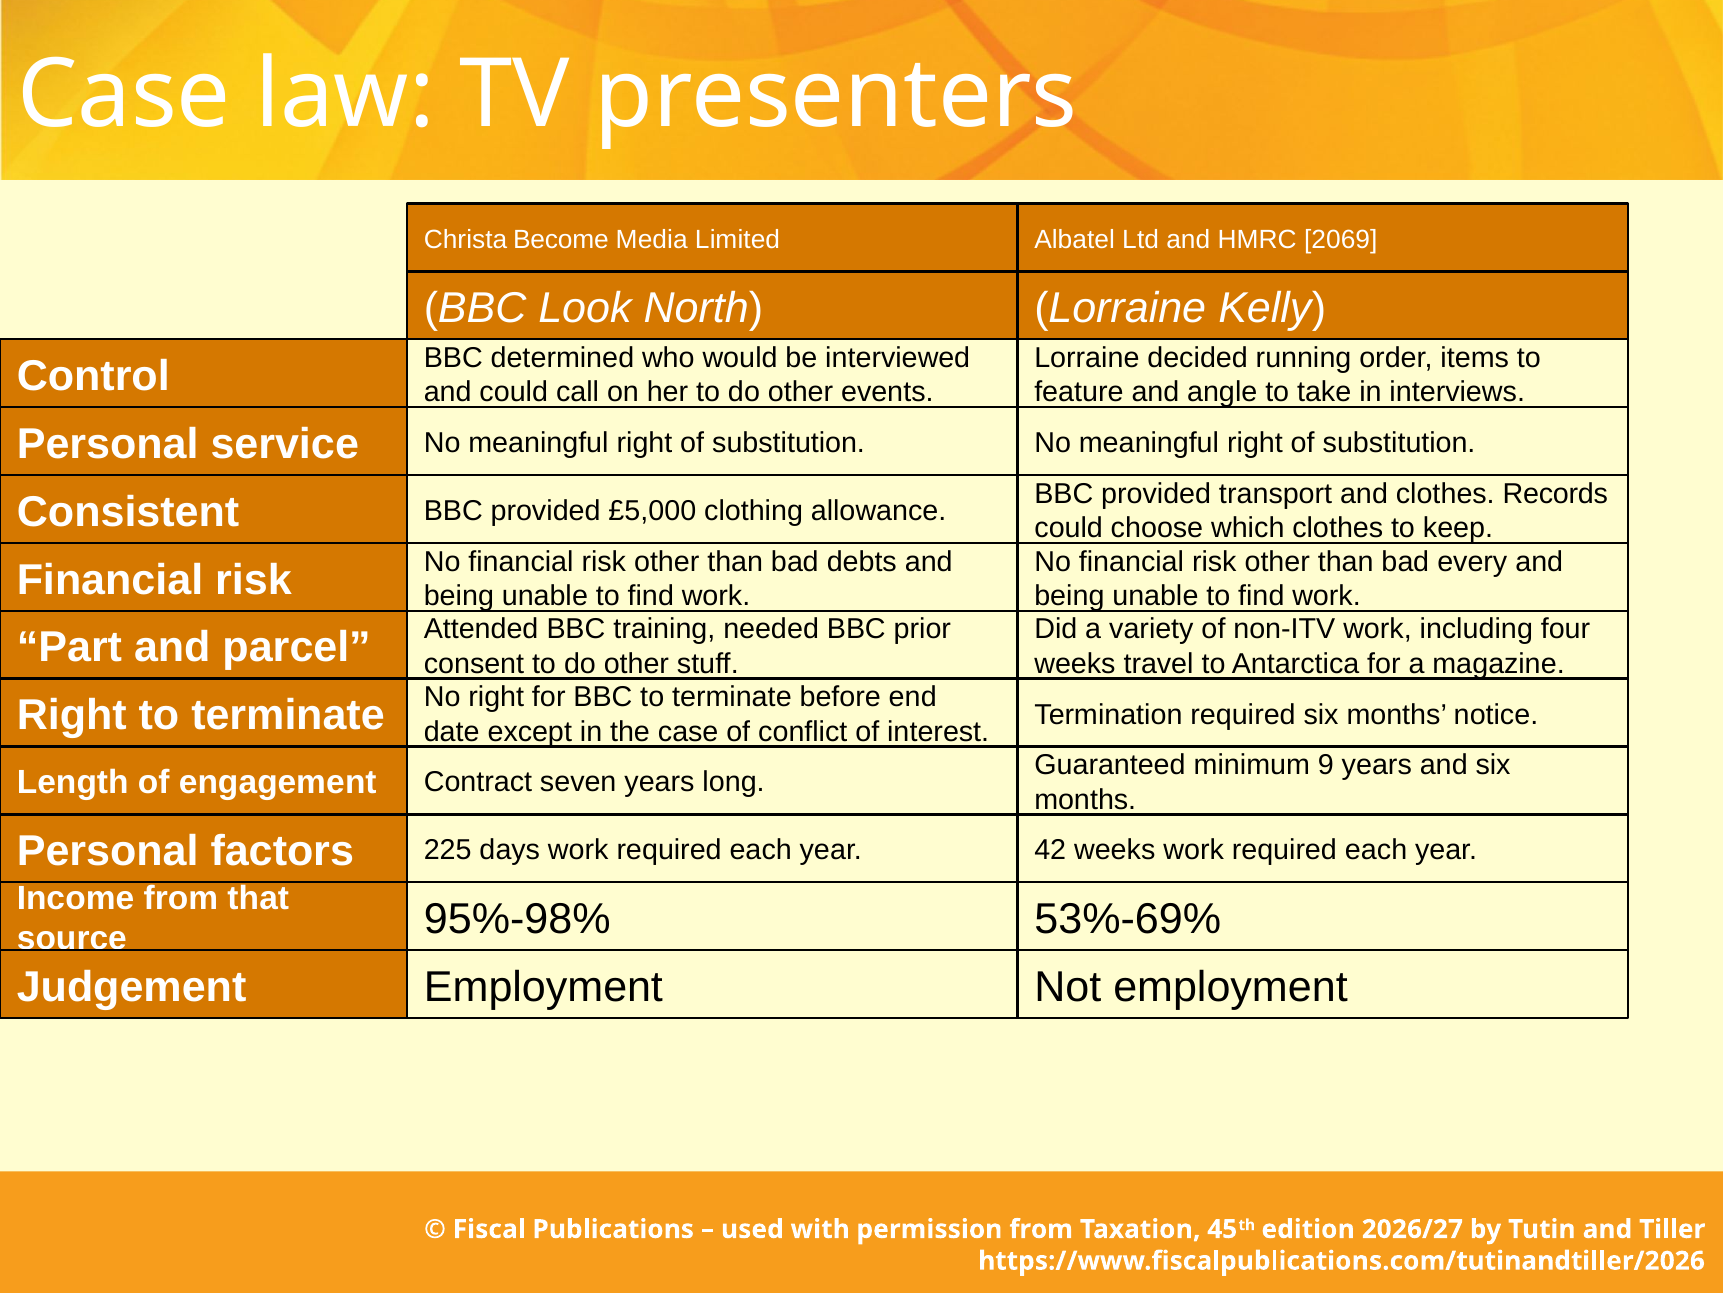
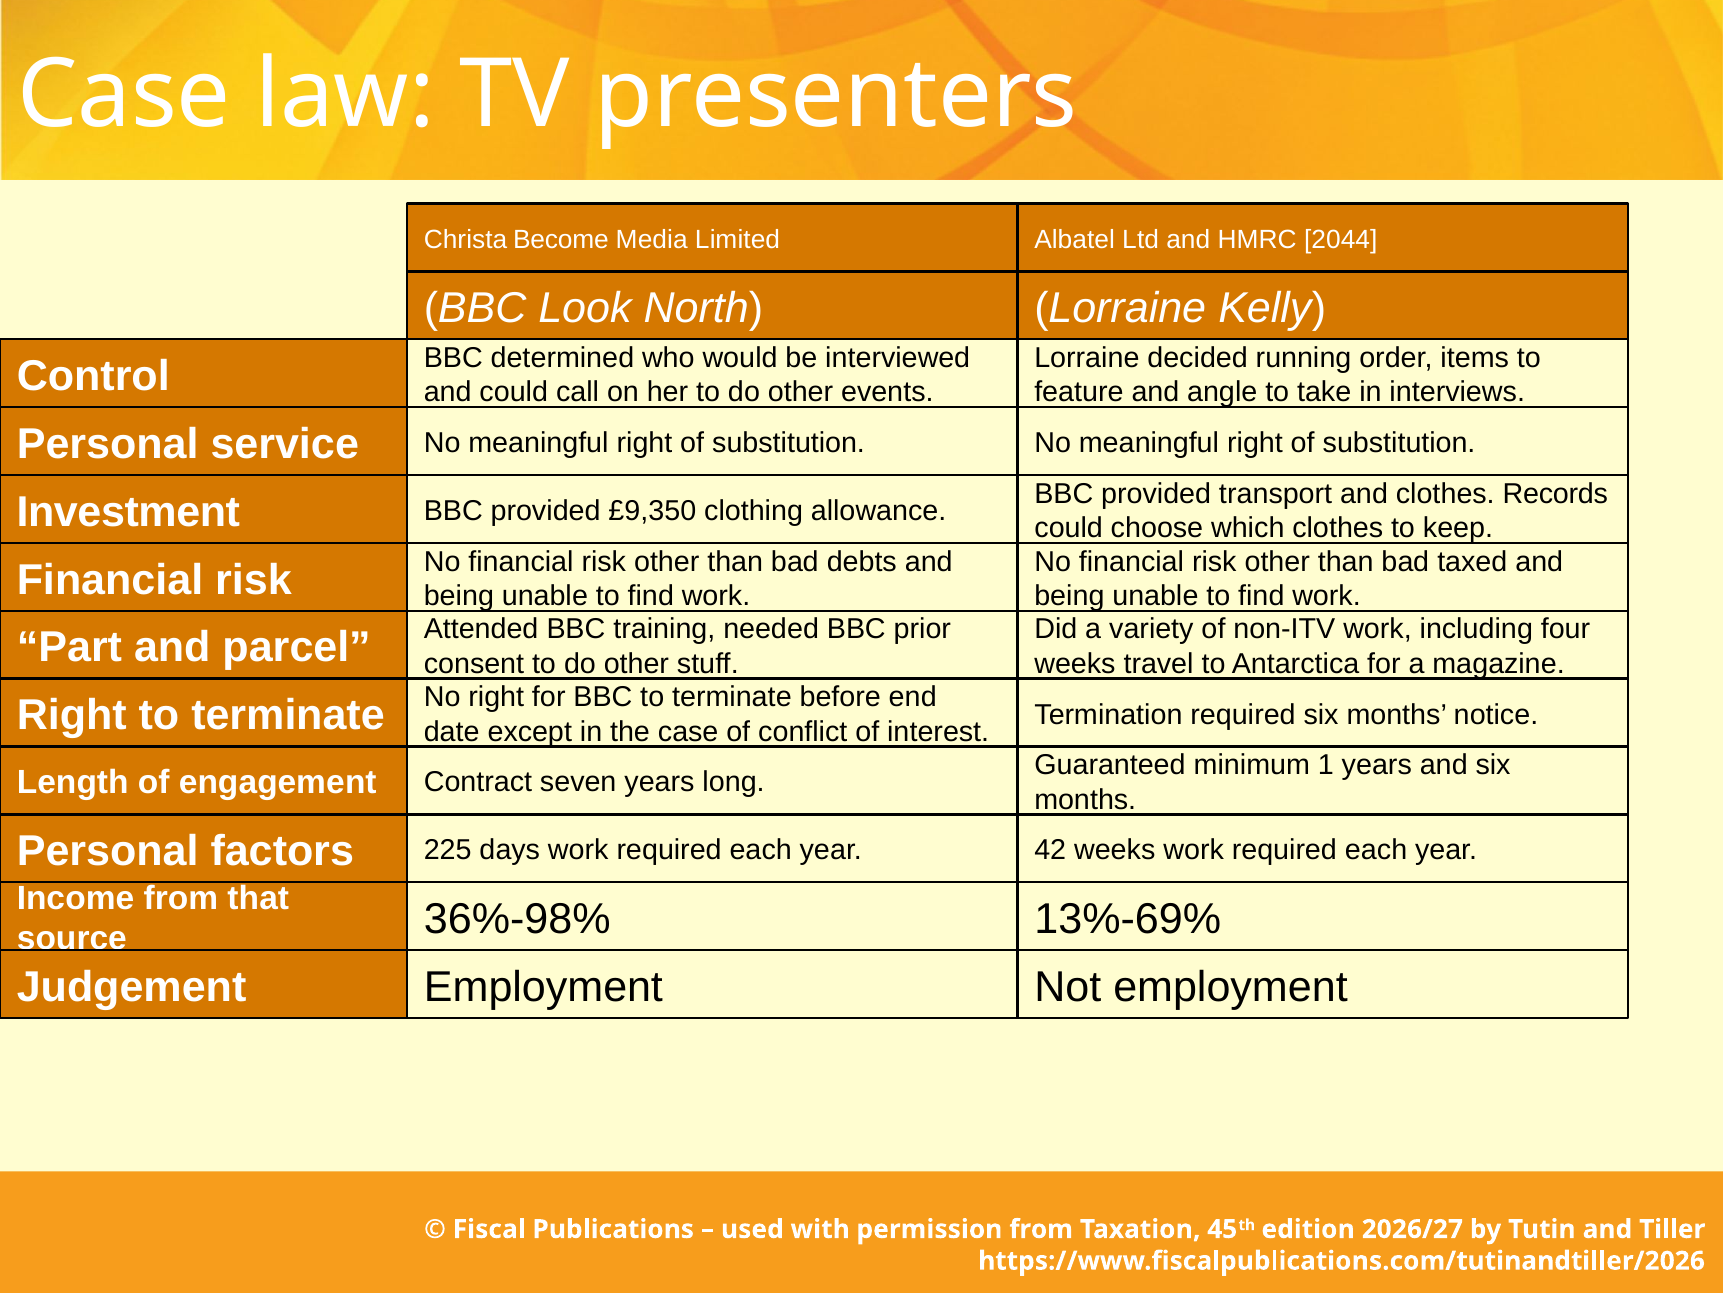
2069: 2069 -> 2044
Consistent: Consistent -> Investment
£5,000: £5,000 -> £9,350
every: every -> taxed
9: 9 -> 1
95%-98%: 95%-98% -> 36%-98%
53%-69%: 53%-69% -> 13%-69%
